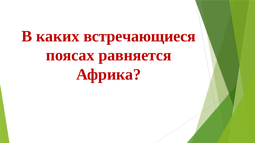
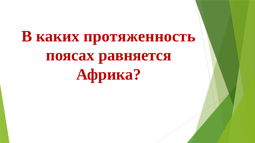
встречающиеся: встречающиеся -> протяженность
